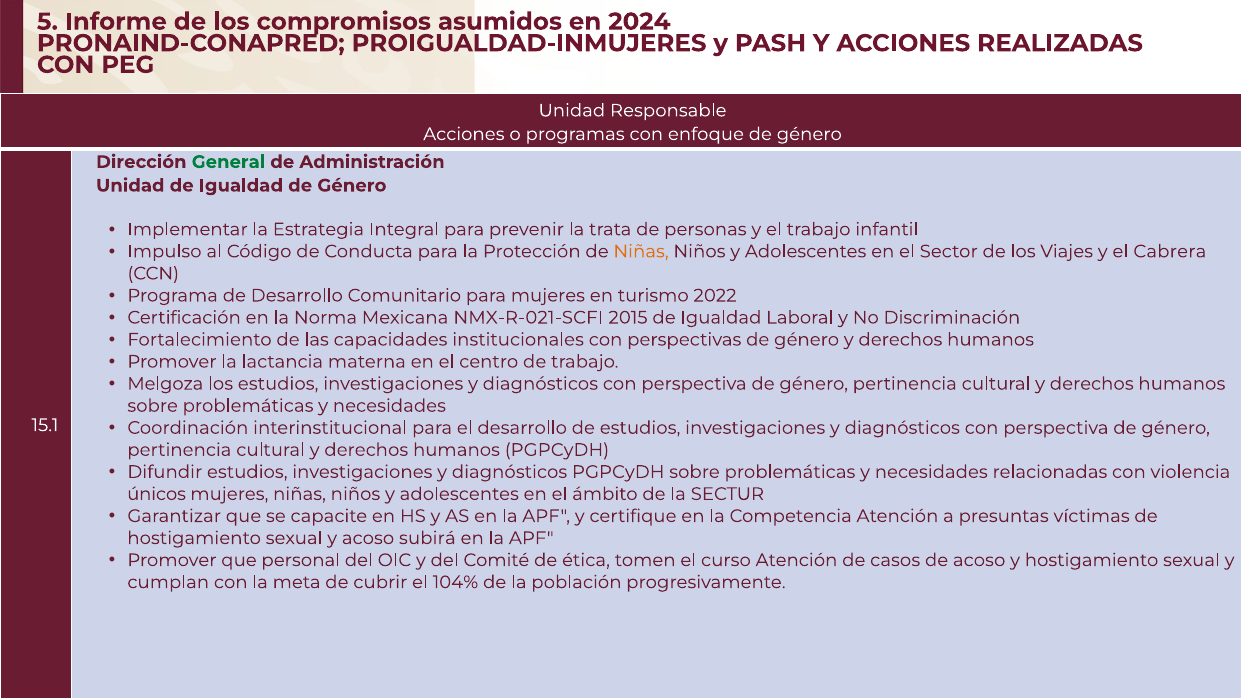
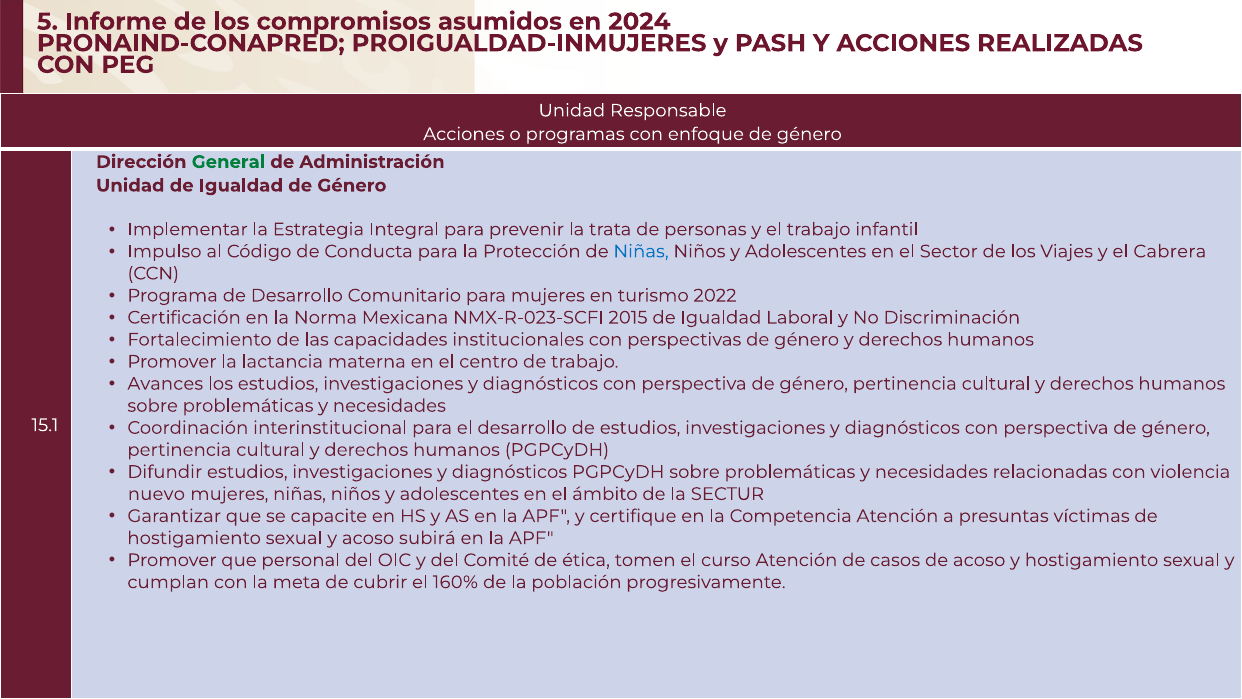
Niñas at (641, 251) colour: orange -> blue
NMX-R-021-SCFI: NMX-R-021-SCFI -> NMX-R-023-SCFI
Melgoza: Melgoza -> Avances
únicos: únicos -> nuevo
104%: 104% -> 160%
